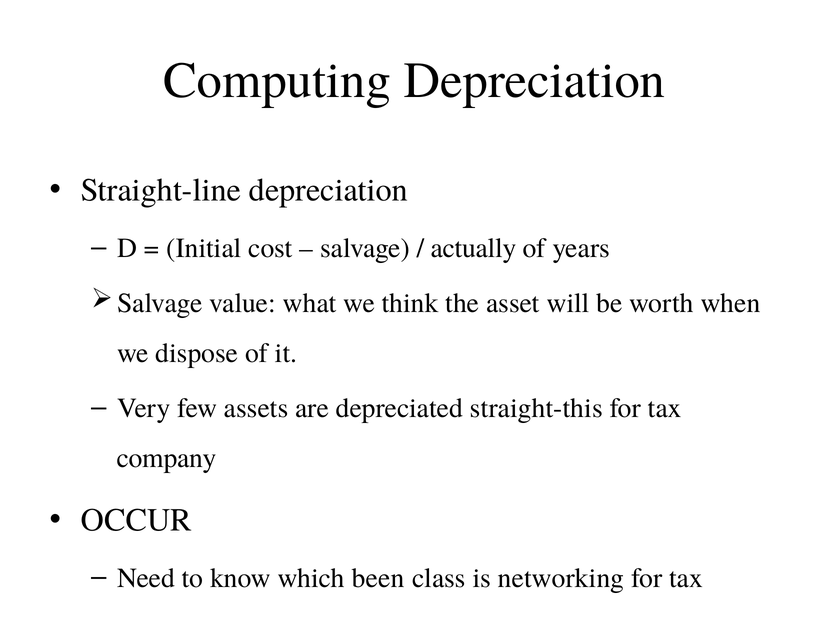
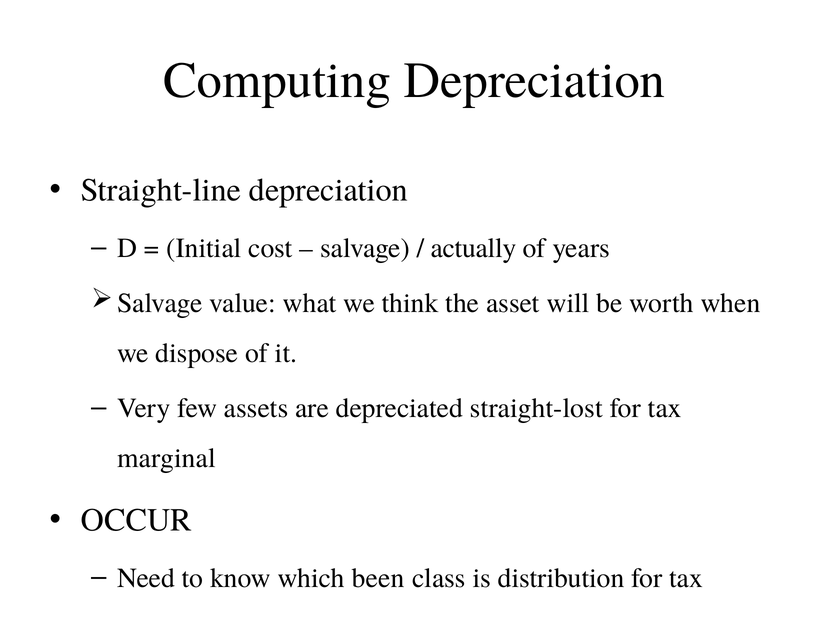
straight-this: straight-this -> straight-lost
company: company -> marginal
networking: networking -> distribution
